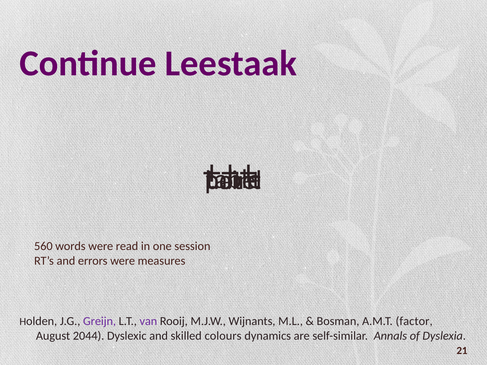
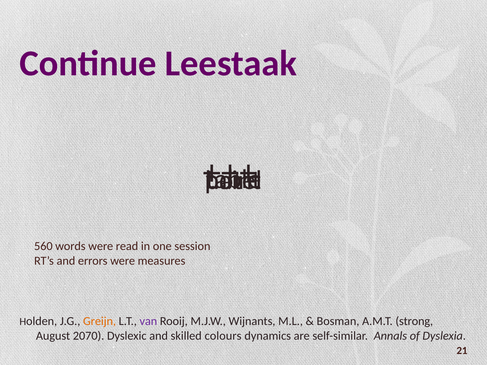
Greijn colour: purple -> orange
factor: factor -> strong
2044: 2044 -> 2070
